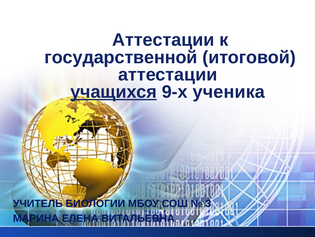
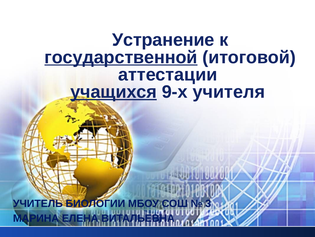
Аттестации at (163, 40): Аттестации -> Устранение
государственной underline: none -> present
ученика: ученика -> учителя
